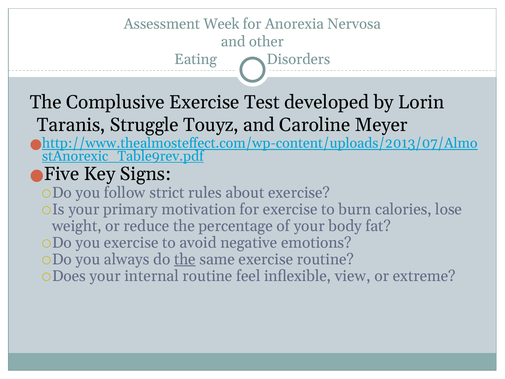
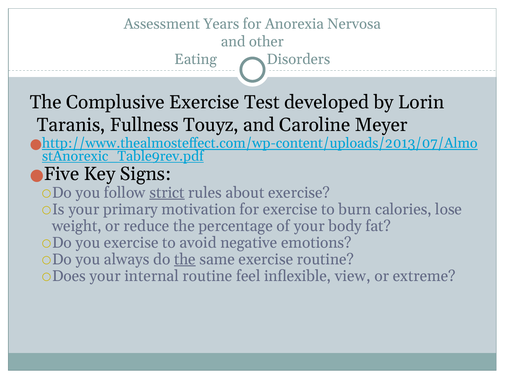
Week: Week -> Years
Struggle: Struggle -> Fullness
strict underline: none -> present
